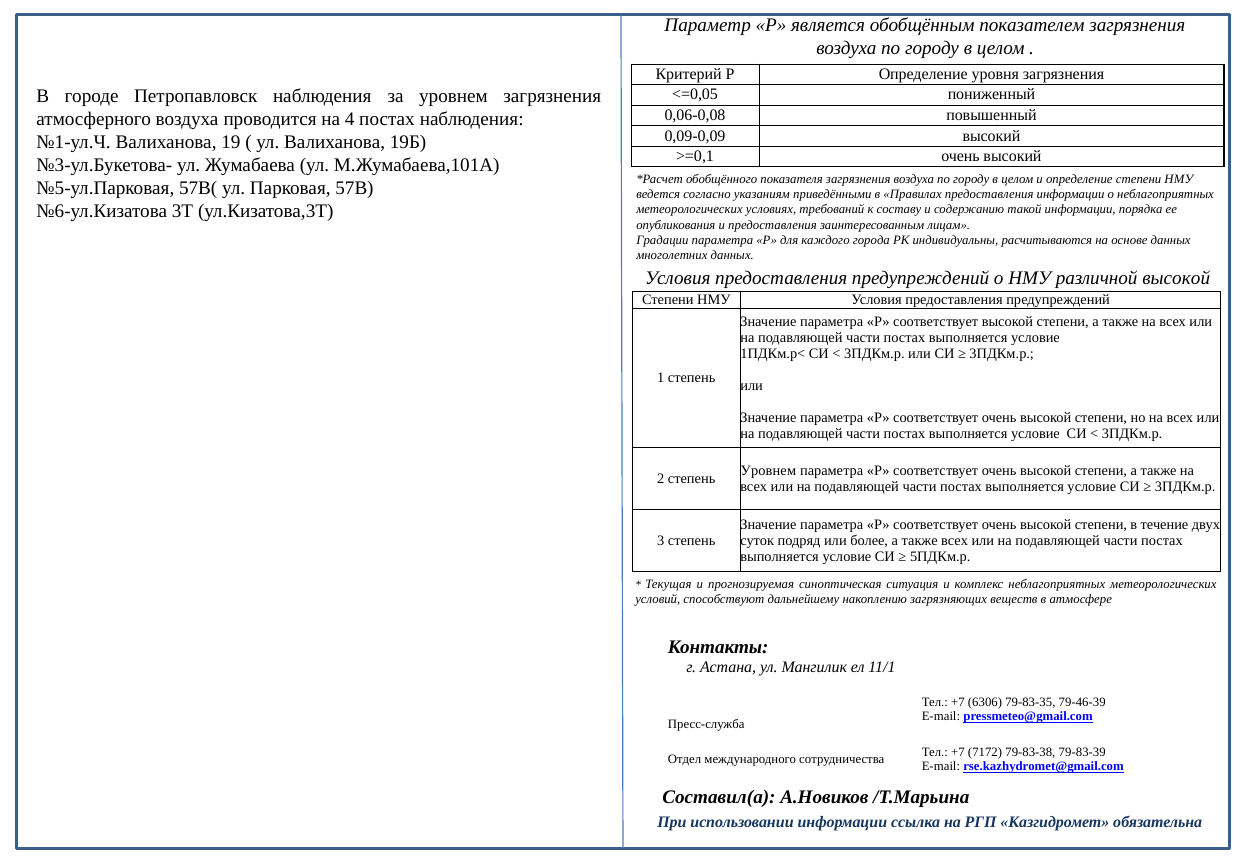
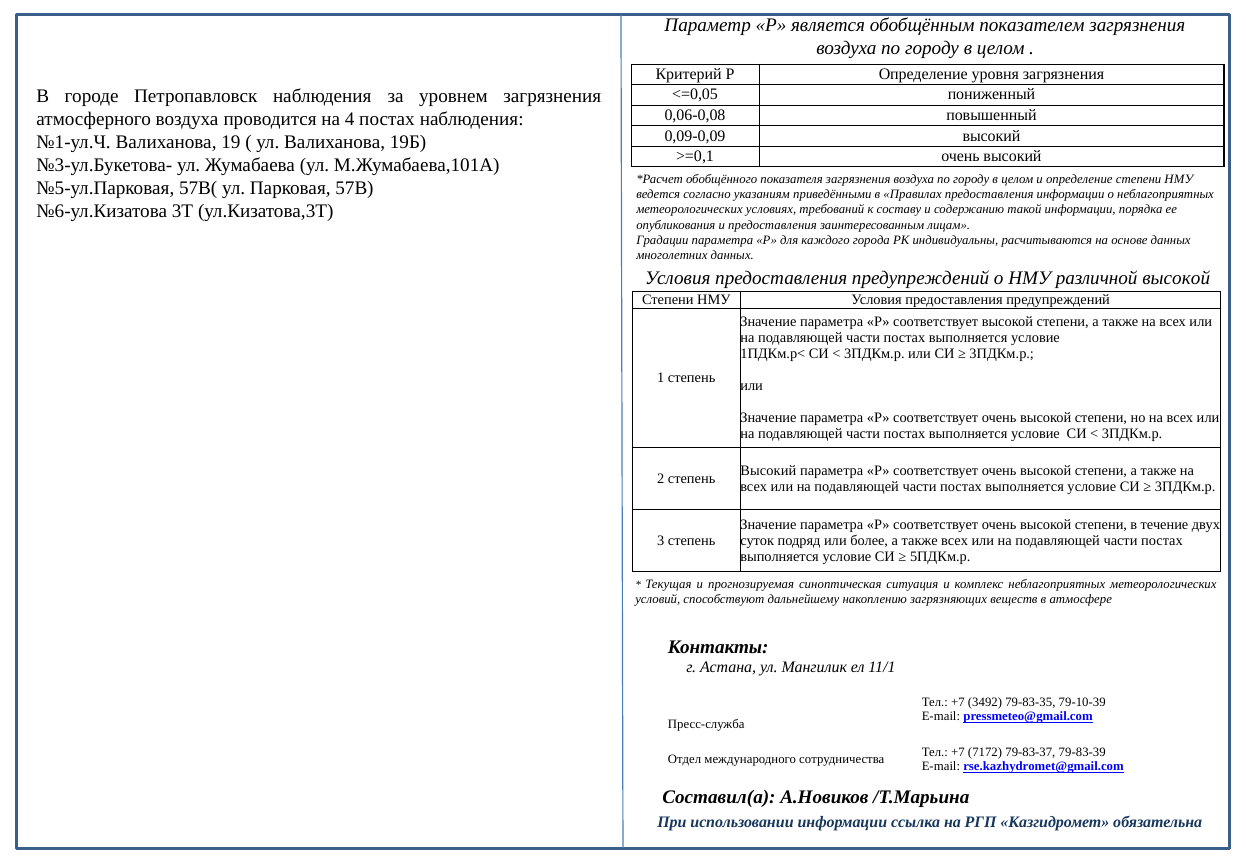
Уровнем at (768, 470): Уровнем -> Высокий
6306: 6306 -> 3492
79-46-39: 79-46-39 -> 79-10-39
79-83-38: 79-83-38 -> 79-83-37
